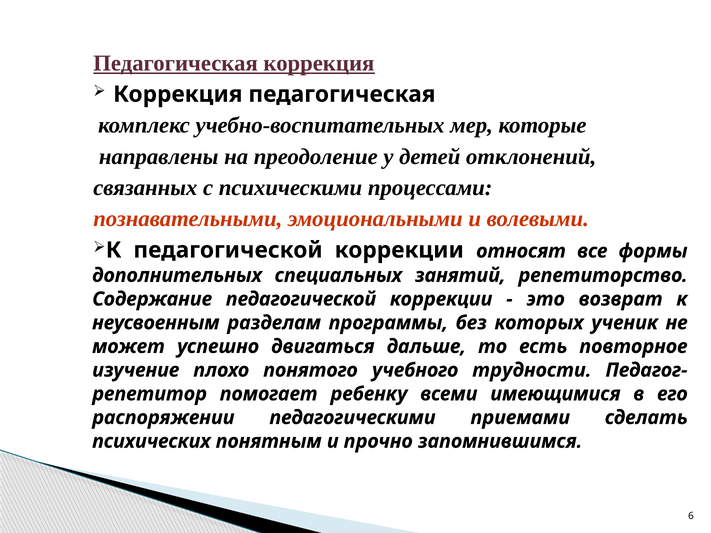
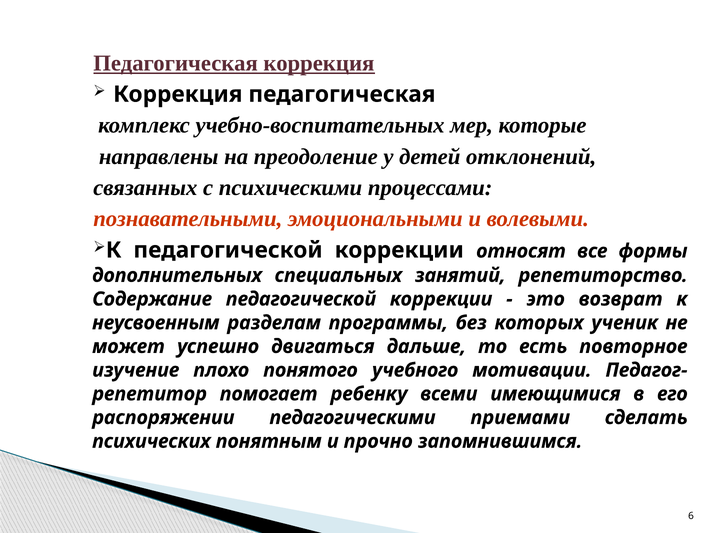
трудности: трудности -> мотивации
